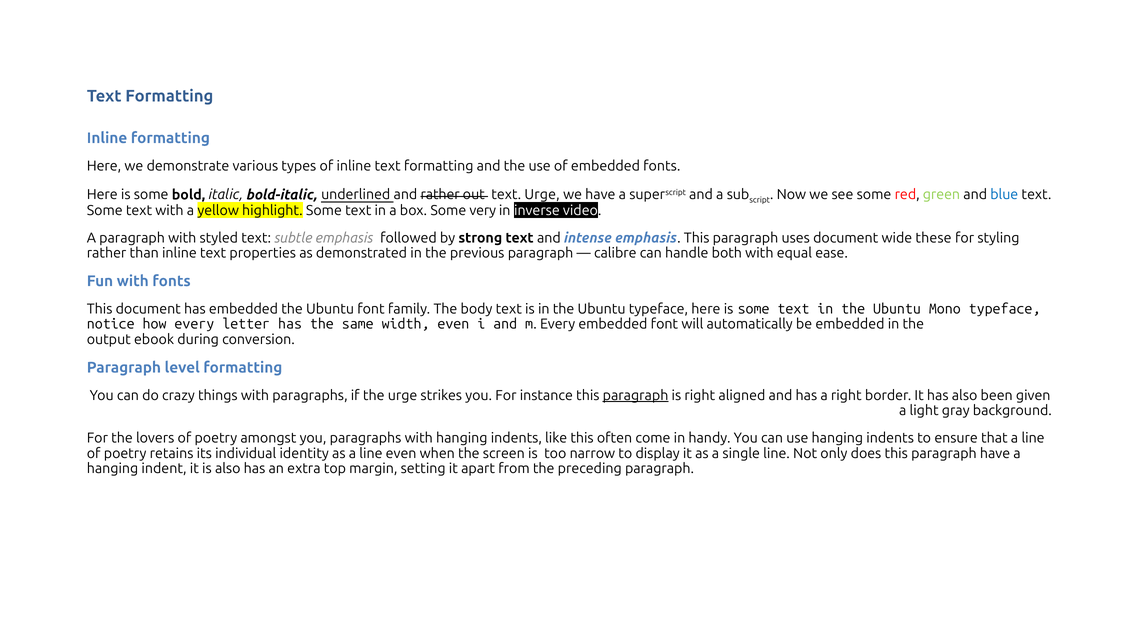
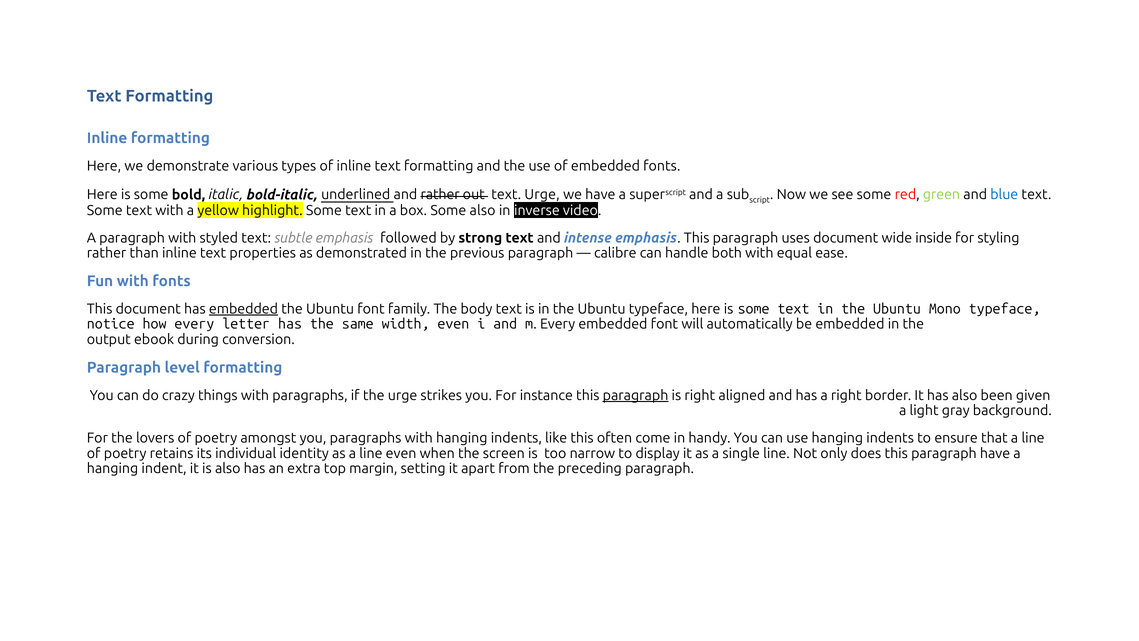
Some very: very -> also
these: these -> inside
embedded at (243, 309) underline: none -> present
